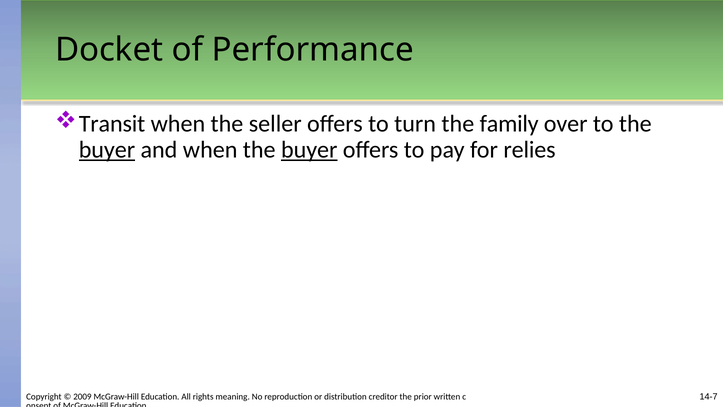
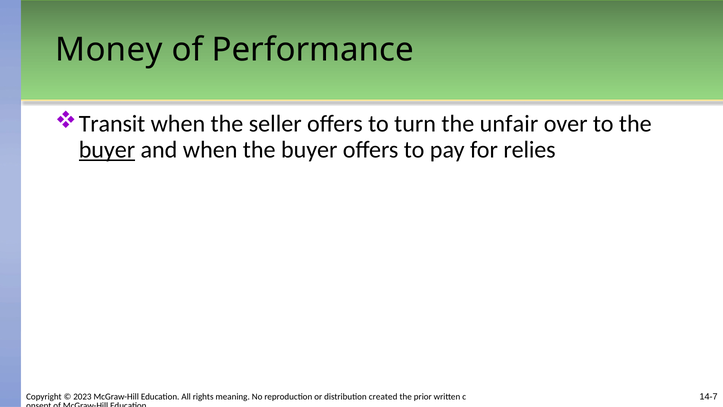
Docket: Docket -> Money
family: family -> unfair
buyer at (309, 150) underline: present -> none
2009: 2009 -> 2023
creditor: creditor -> created
